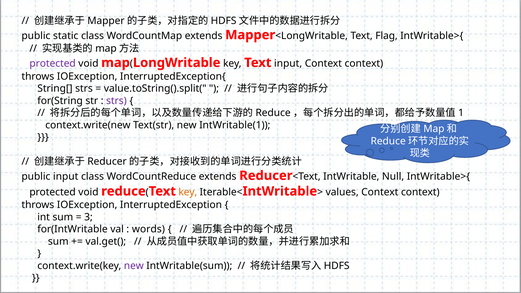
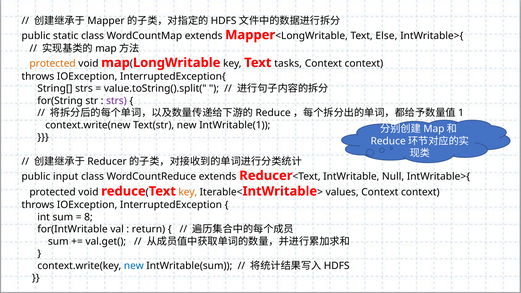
Flag: Flag -> Else
protected at (53, 64) colour: purple -> orange
Text input: input -> tasks
3: 3 -> 8
words: words -> return
new at (134, 266) colour: purple -> blue
